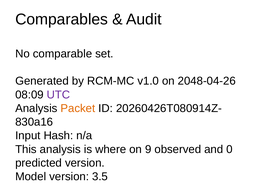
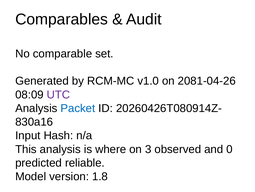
2048-04-26: 2048-04-26 -> 2081-04-26
Packet colour: orange -> blue
9: 9 -> 3
predicted version: version -> reliable
3.5: 3.5 -> 1.8
